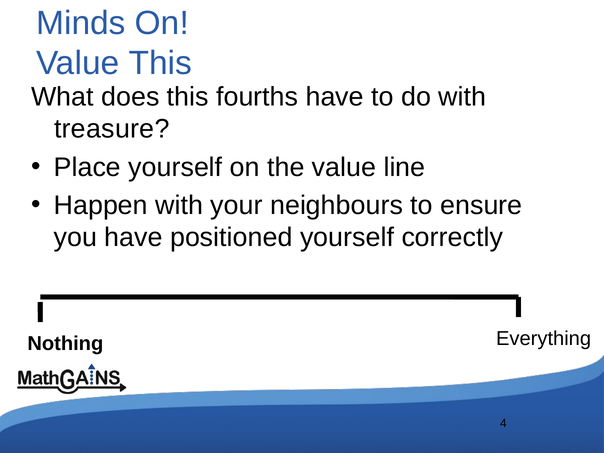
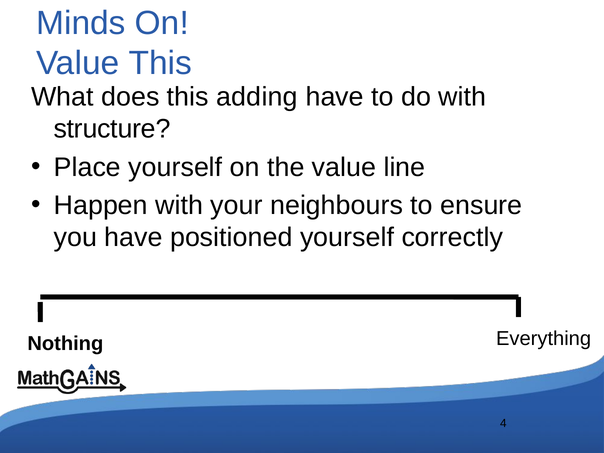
fourths: fourths -> adding
treasure: treasure -> structure
